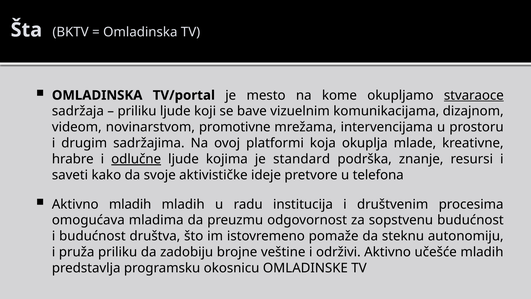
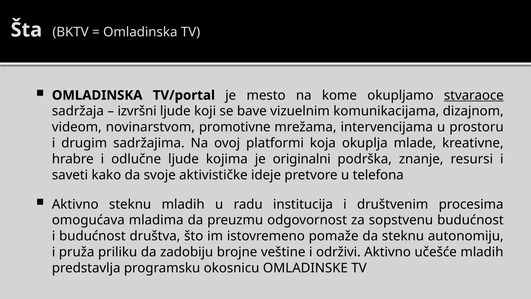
priliku at (137, 111): priliku -> izvršni
odlučne underline: present -> none
standard: standard -> originalni
Aktivno mladih: mladih -> steknu
